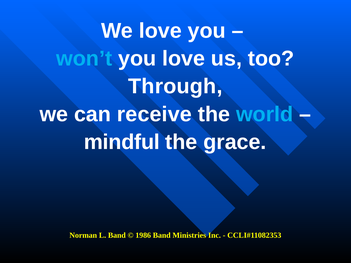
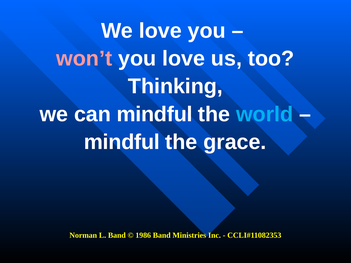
won’t colour: light blue -> pink
Through: Through -> Thinking
can receive: receive -> mindful
